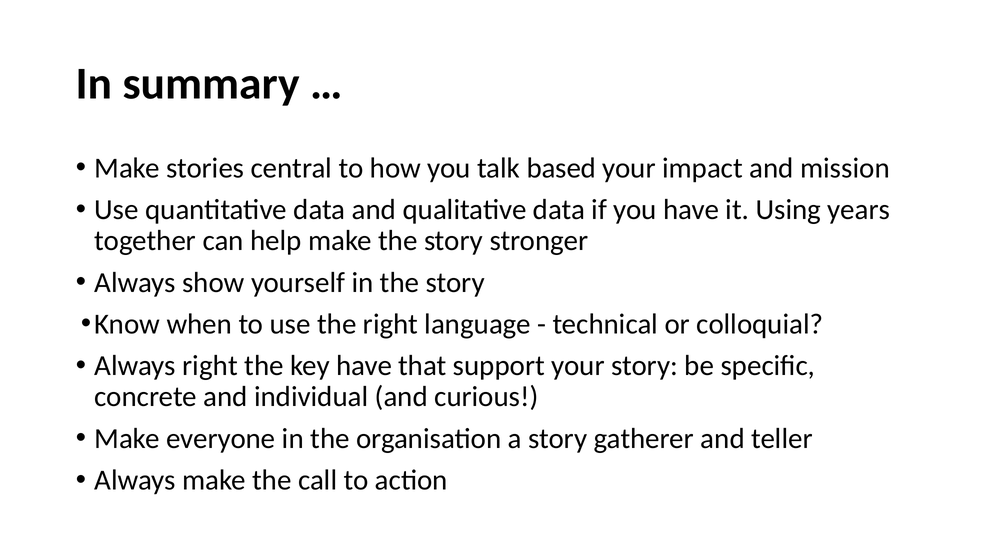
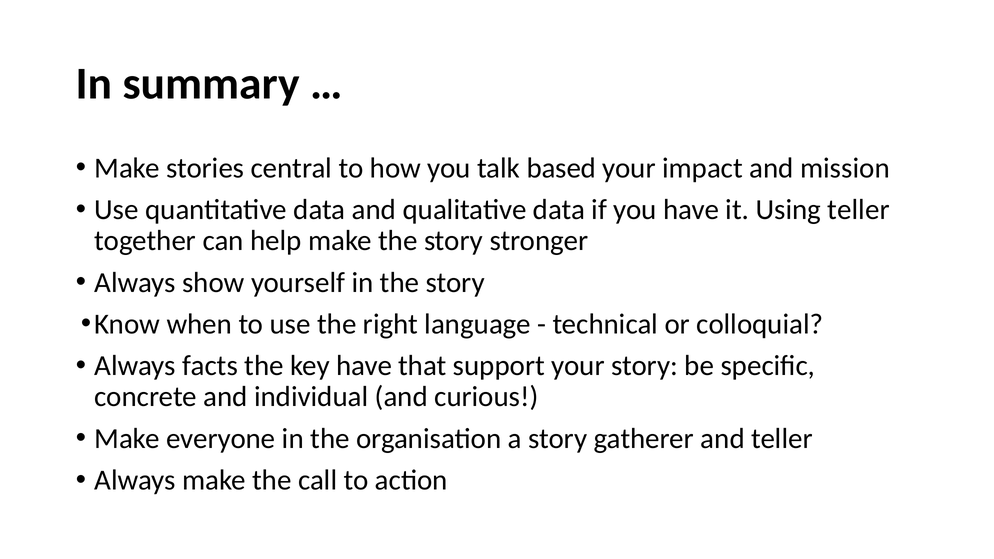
Using years: years -> teller
Always right: right -> facts
